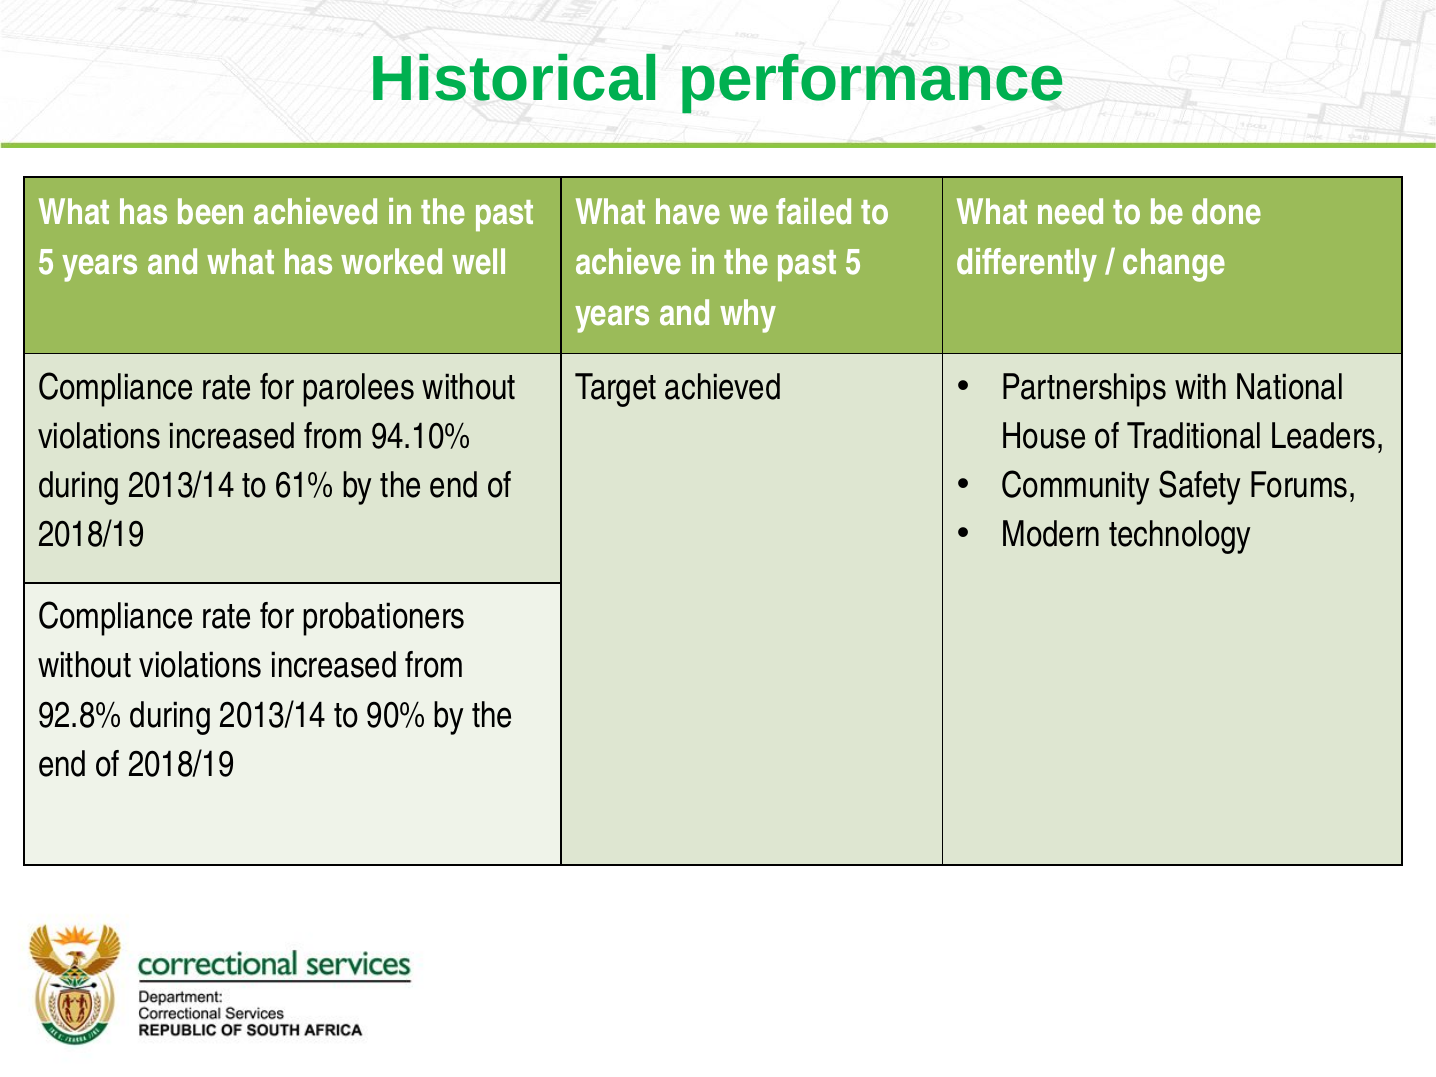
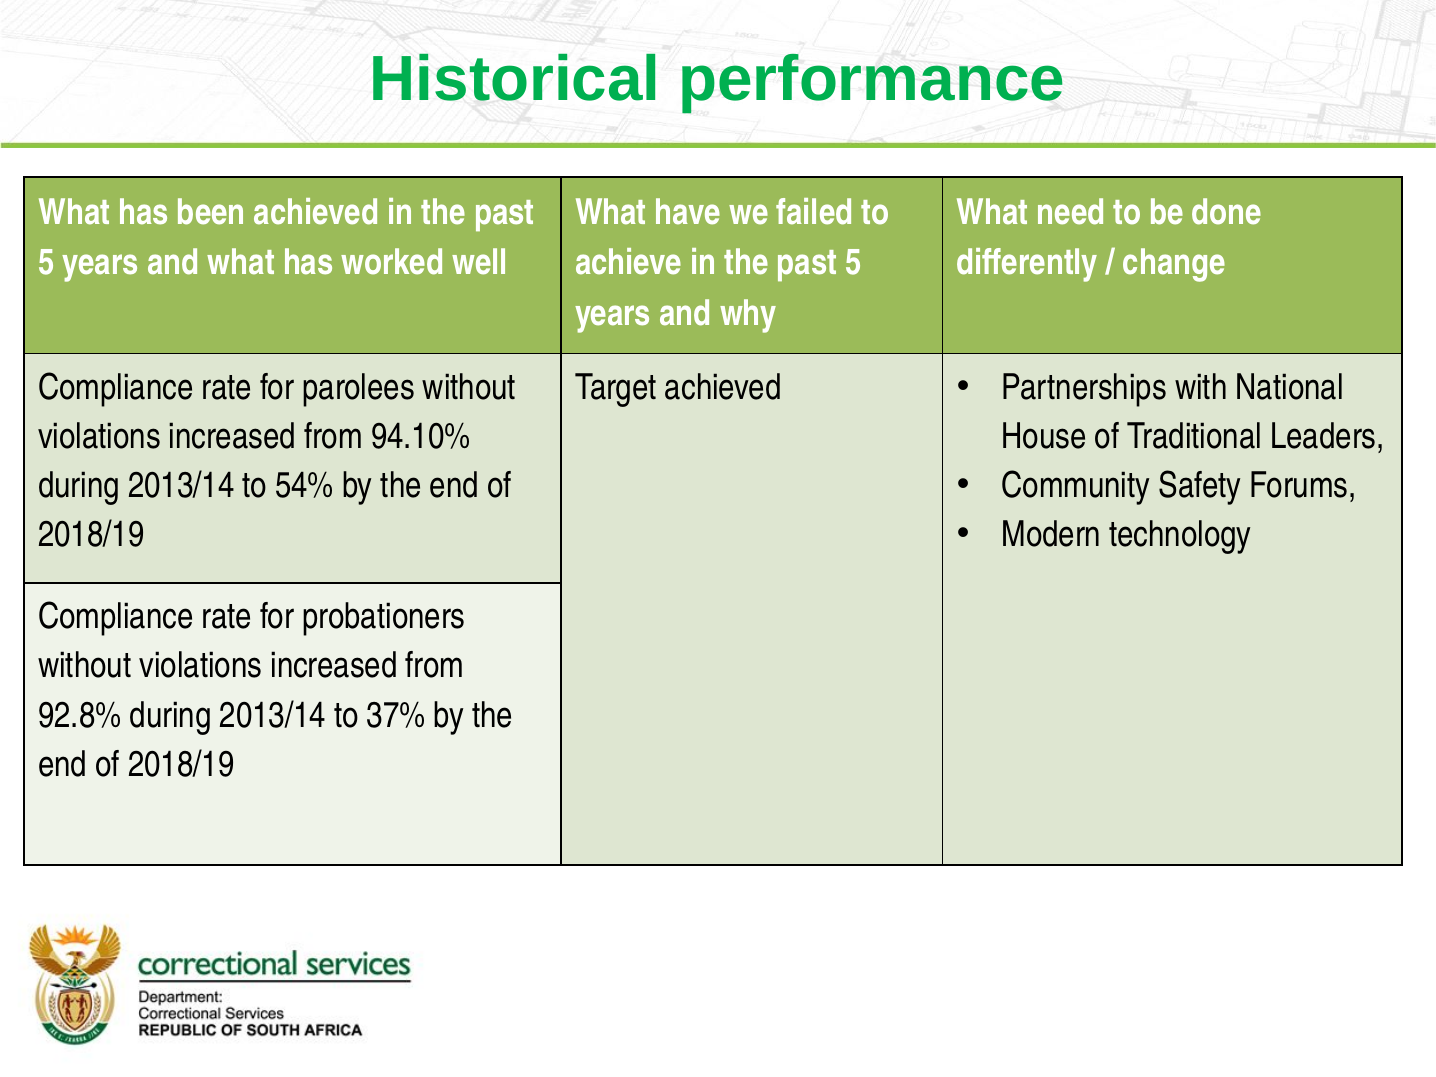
61%: 61% -> 54%
90%: 90% -> 37%
